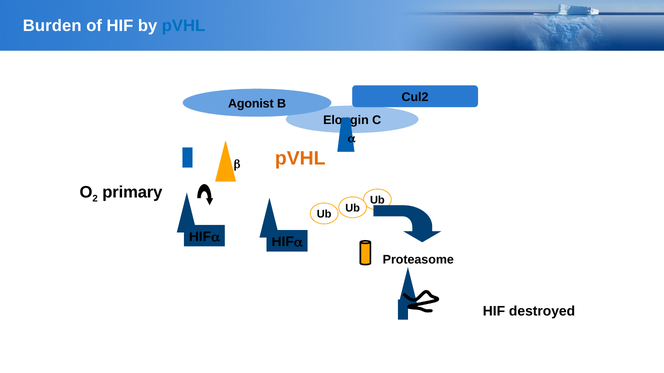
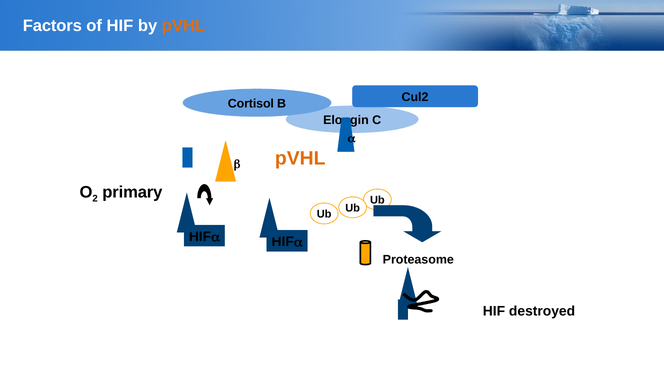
Burden: Burden -> Factors
pVHL at (184, 26) colour: blue -> orange
Agonist: Agonist -> Cortisol
